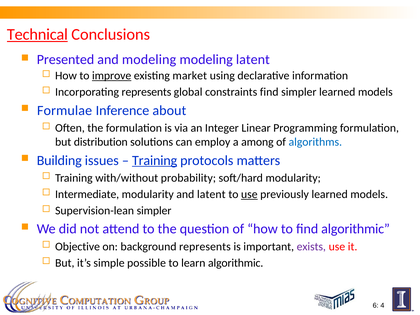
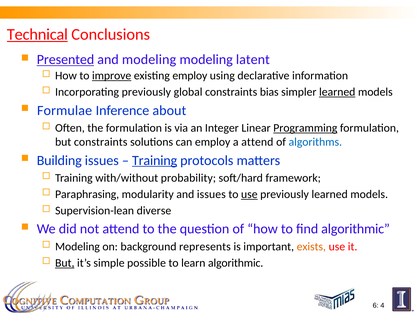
Presented underline: none -> present
existing market: market -> employ
Incorporating represents: represents -> previously
constraints find: find -> bias
learned at (337, 92) underline: none -> present
Programming underline: none -> present
but distribution: distribution -> constraints
a among: among -> attend
soft/hard modularity: modularity -> framework
Intermediate: Intermediate -> Paraphrasing
and latent: latent -> issues
Supervision-lean simpler: simpler -> diverse
Objective at (78, 247): Objective -> Modeling
exists colour: purple -> orange
But at (65, 263) underline: none -> present
